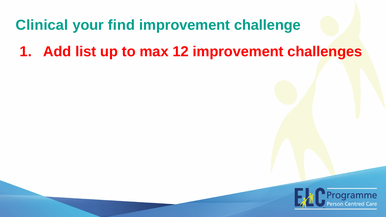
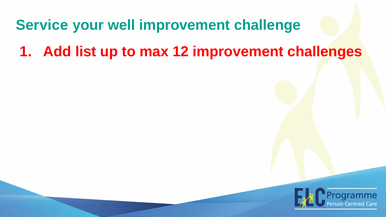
Clinical: Clinical -> Service
find: find -> well
